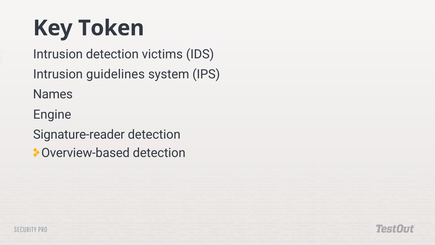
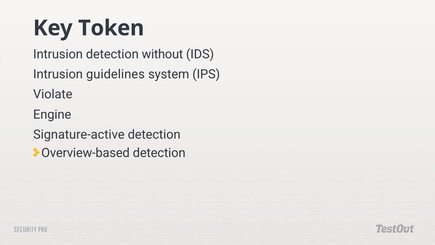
victims: victims -> without
Names: Names -> Violate
Signature-reader: Signature-reader -> Signature-active
